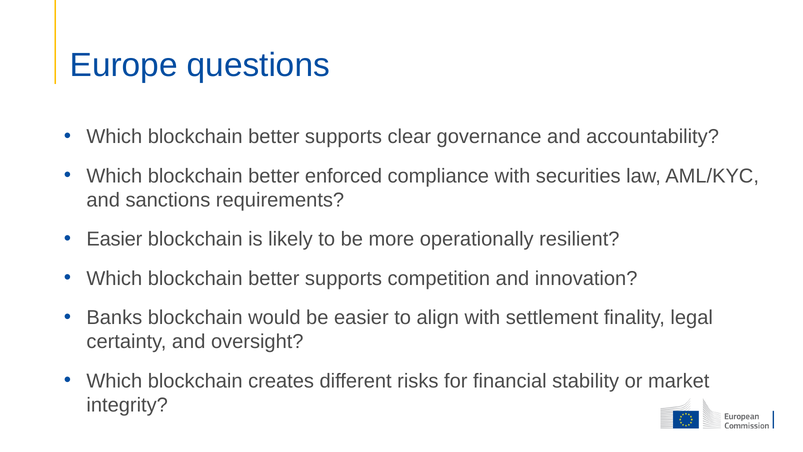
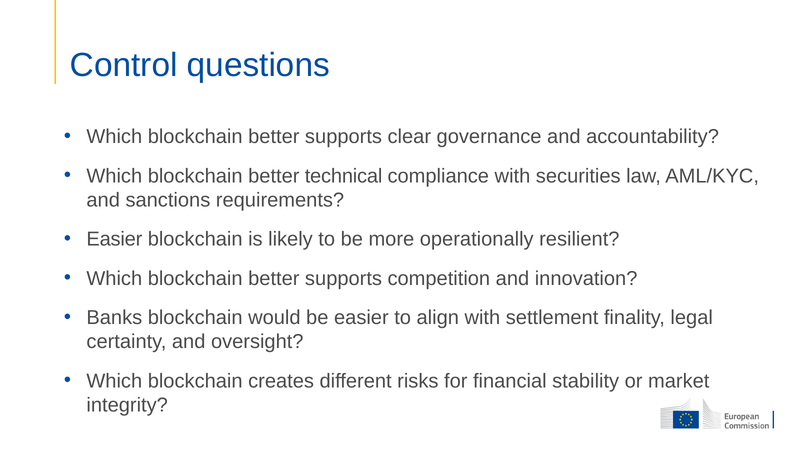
Europe: Europe -> Control
enforced: enforced -> technical
